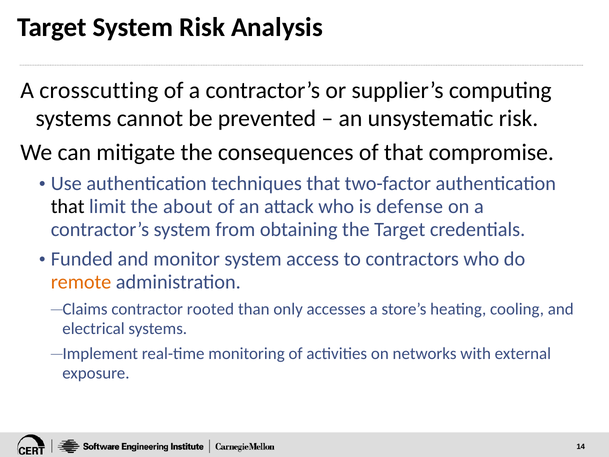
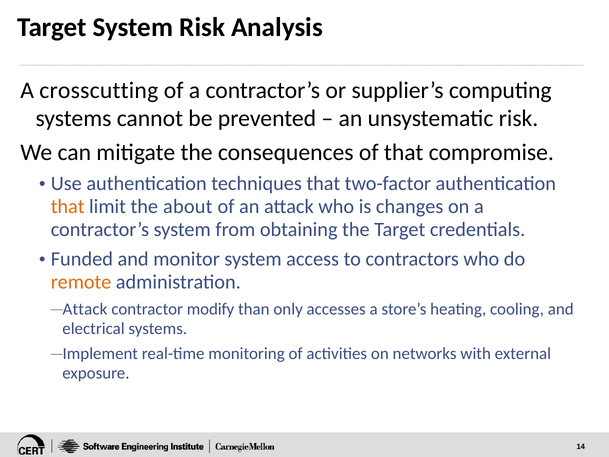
that at (68, 206) colour: black -> orange
defense: defense -> changes
Claims at (85, 309): Claims -> Attack
rooted: rooted -> modify
